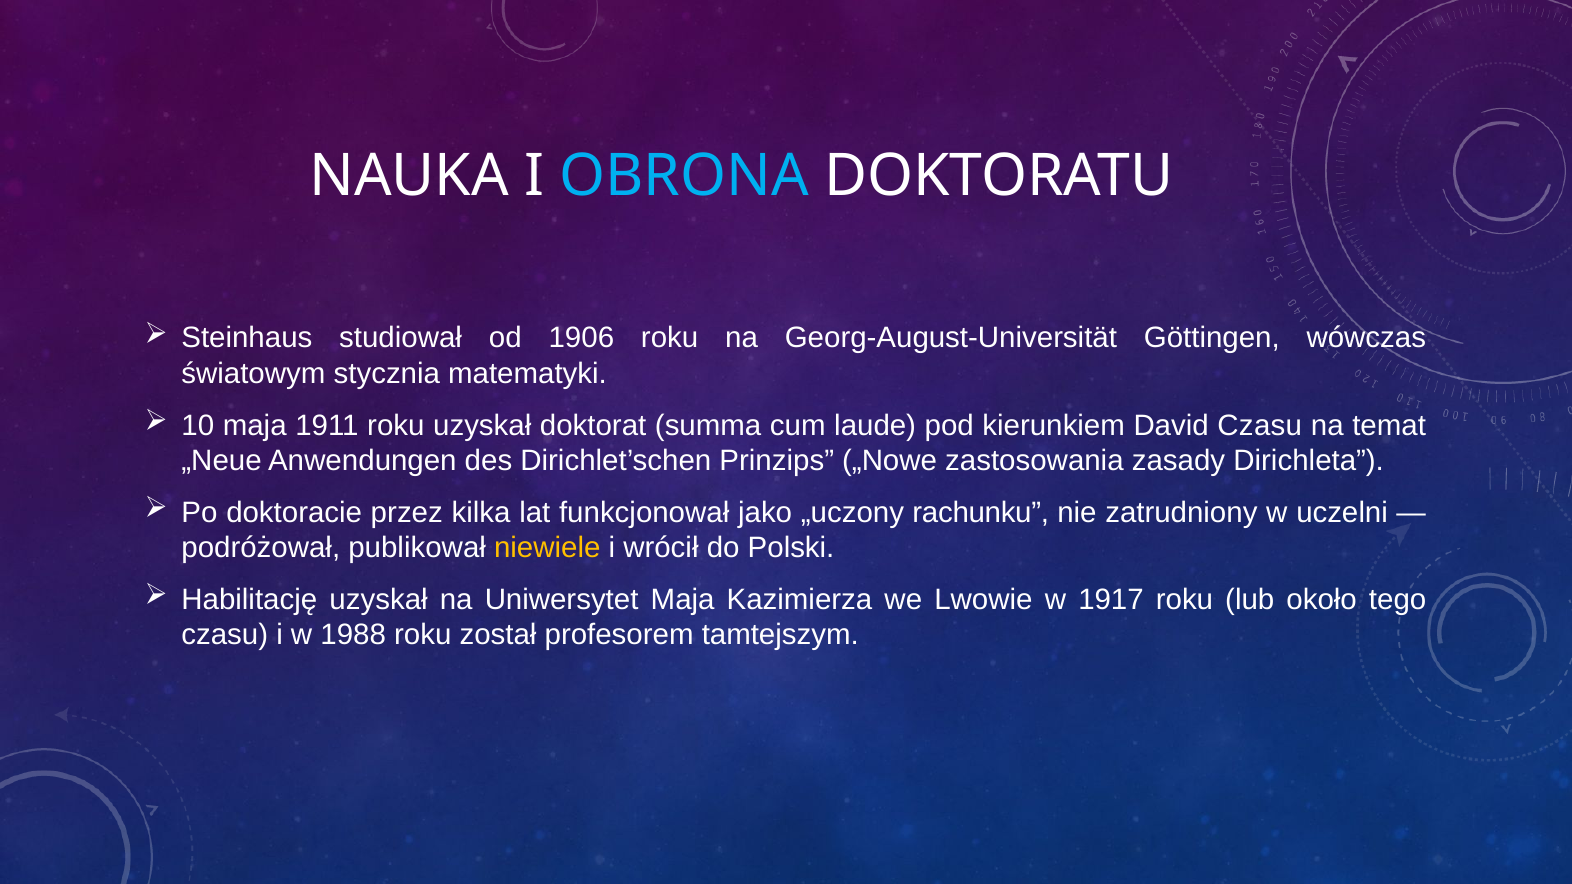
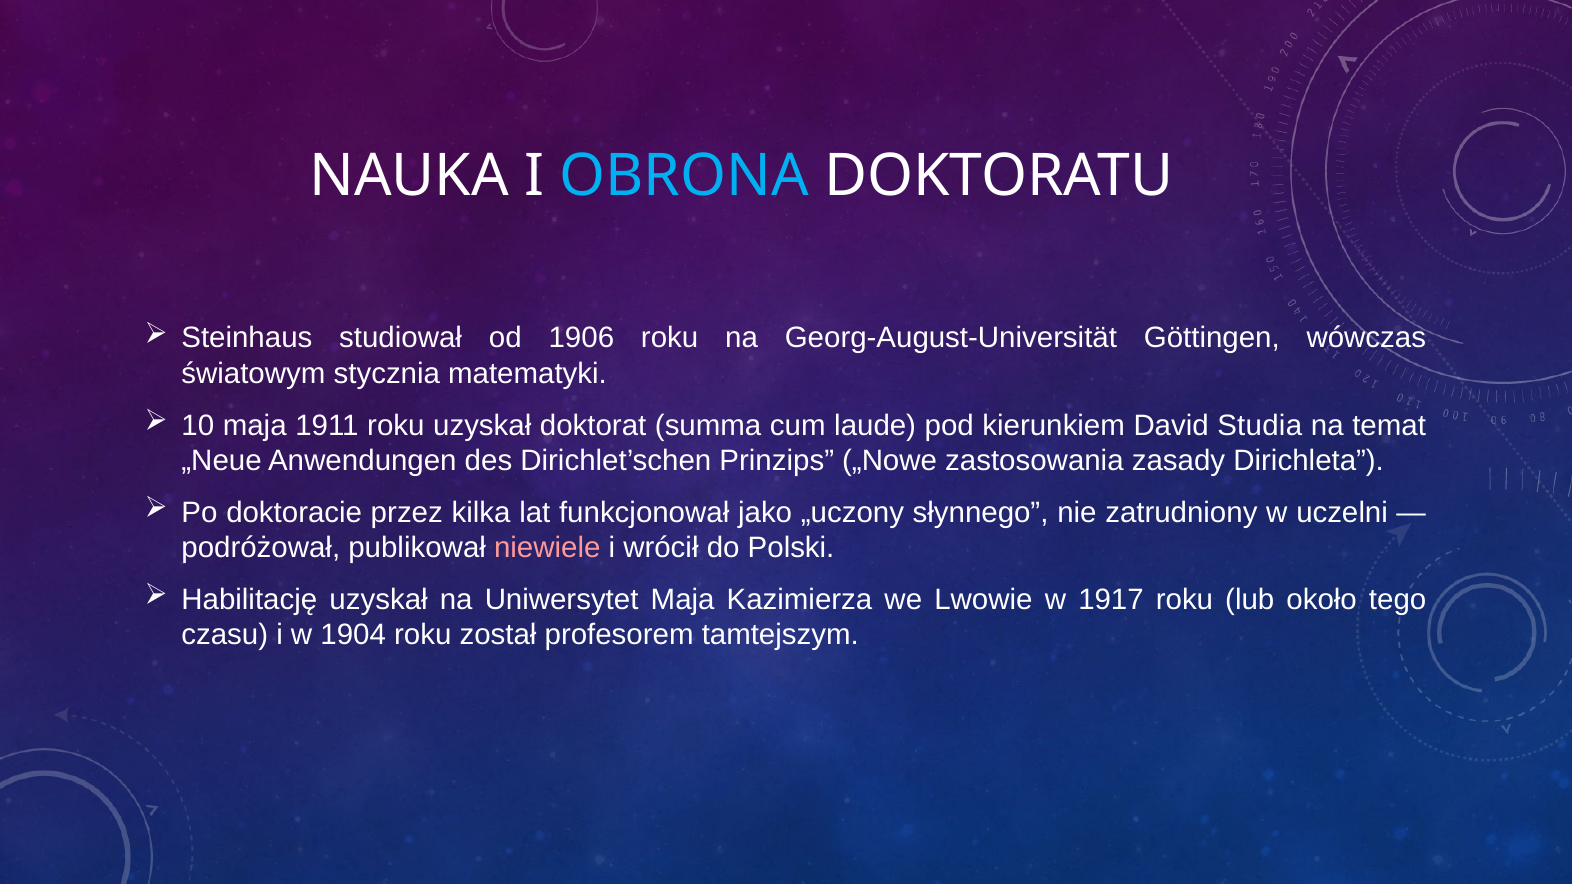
David Czasu: Czasu -> Studia
rachunku: rachunku -> słynnego
niewiele colour: yellow -> pink
1988: 1988 -> 1904
